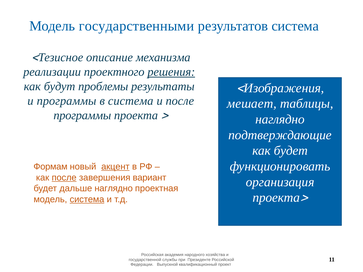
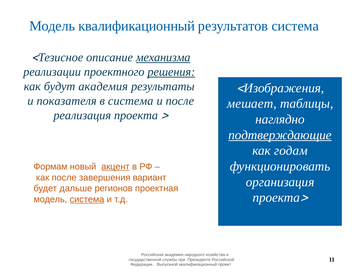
Модель государственными: государственными -> квалификационный
механизма underline: none -> present
будут проблемы: проблемы -> академия
и программы: программы -> показателя
программы at (82, 115): программы -> реализация
подтверждающие underline: none -> present
как будет: будет -> годам
после at (64, 178) underline: present -> none
дальше наглядно: наглядно -> регионов
